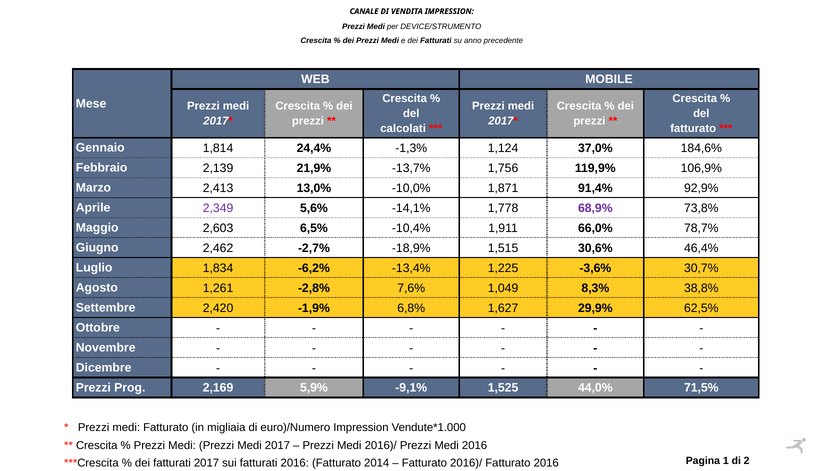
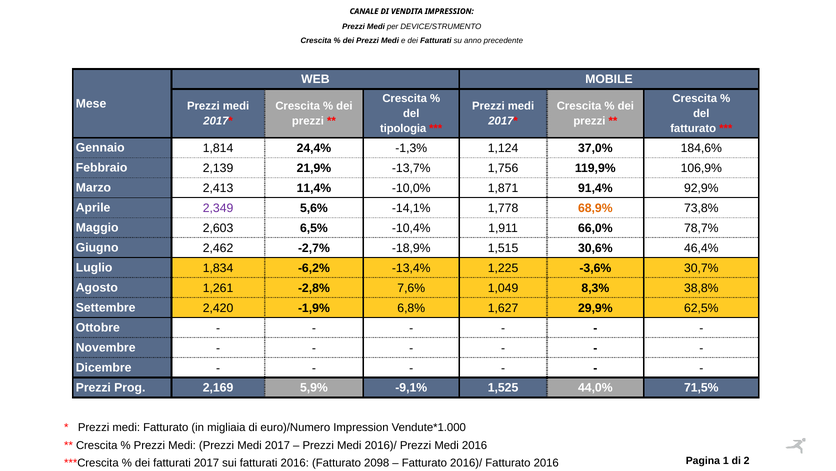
calcolati: calcolati -> tipologia
13,0%: 13,0% -> 11,4%
68,9% colour: purple -> orange
2014: 2014 -> 2098
